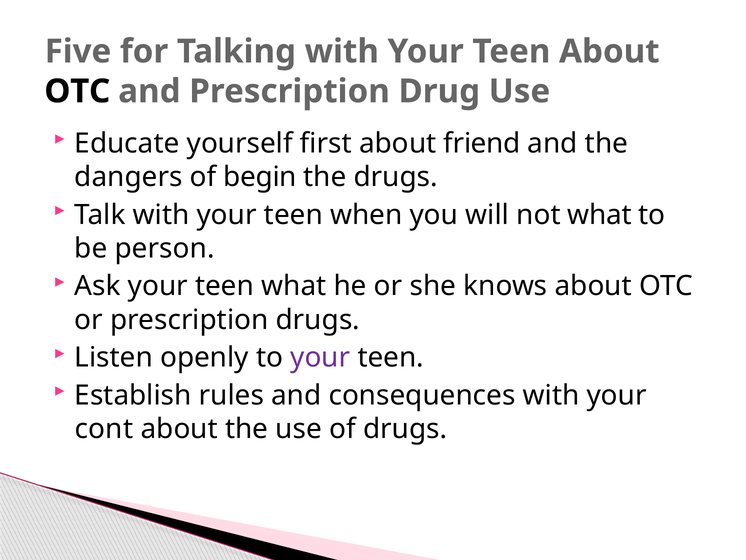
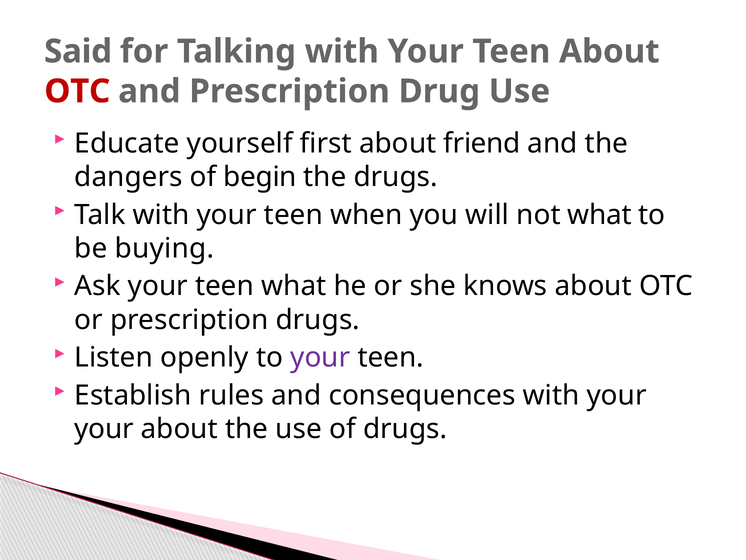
Five: Five -> Said
OTC at (77, 91) colour: black -> red
person: person -> buying
cont at (104, 429): cont -> your
